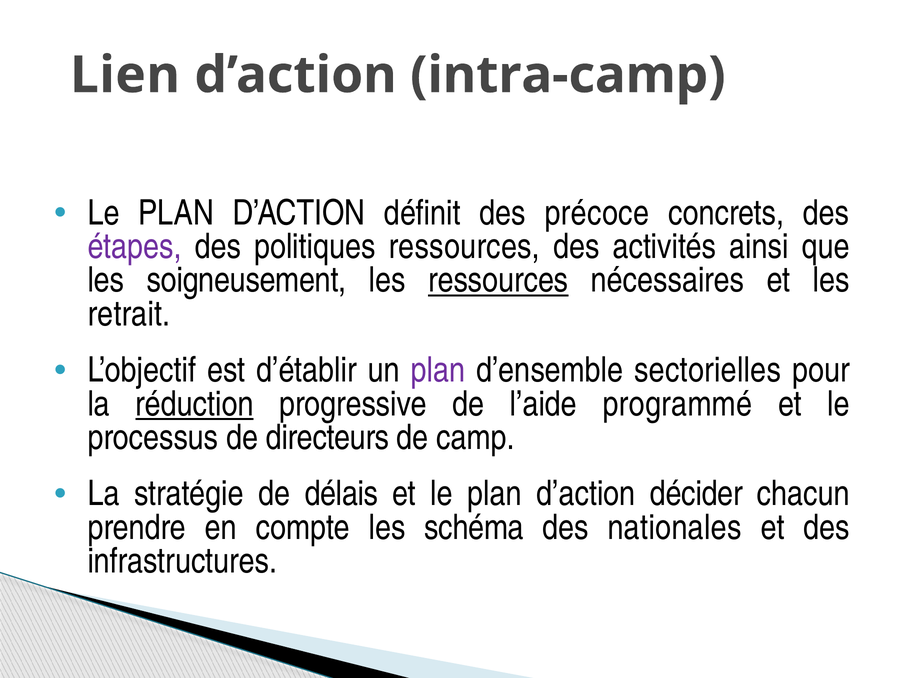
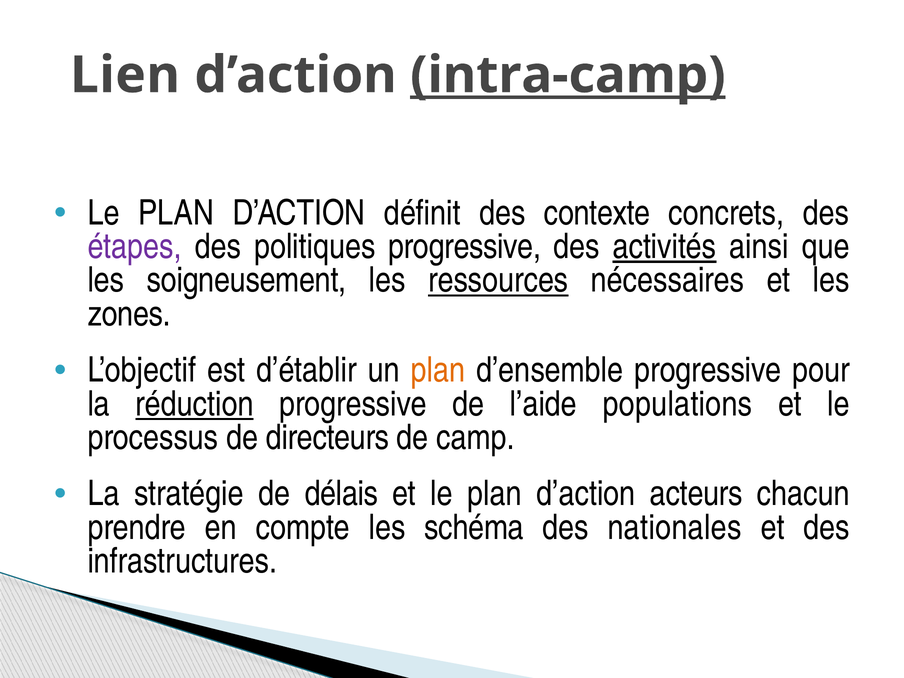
intra-camp underline: none -> present
précoce: précoce -> contexte
politiques ressources: ressources -> progressive
activités underline: none -> present
retrait: retrait -> zones
plan at (438, 370) colour: purple -> orange
d’ensemble sectorielles: sectorielles -> progressive
programmé: programmé -> populations
décider: décider -> acteurs
